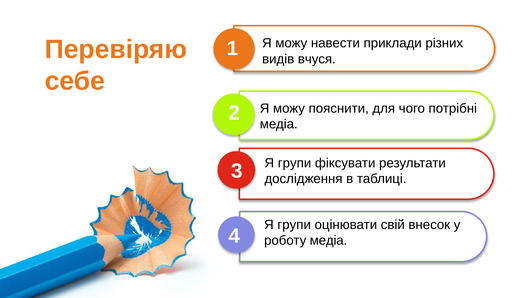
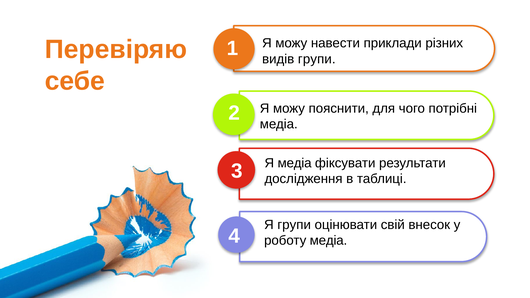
видів вчуся: вчуся -> групи
групи at (295, 163): групи -> медіа
